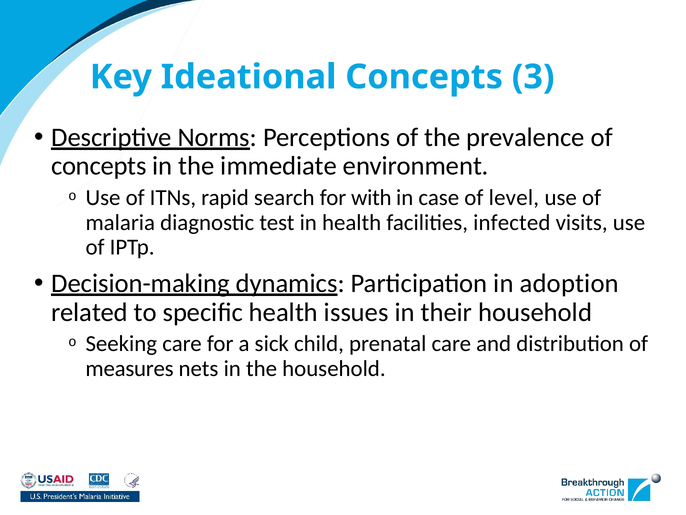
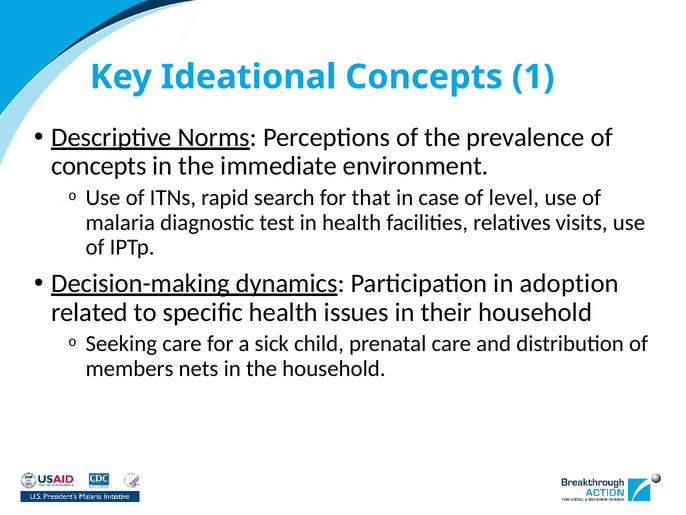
3: 3 -> 1
with: with -> that
infected: infected -> relatives
measures: measures -> members
